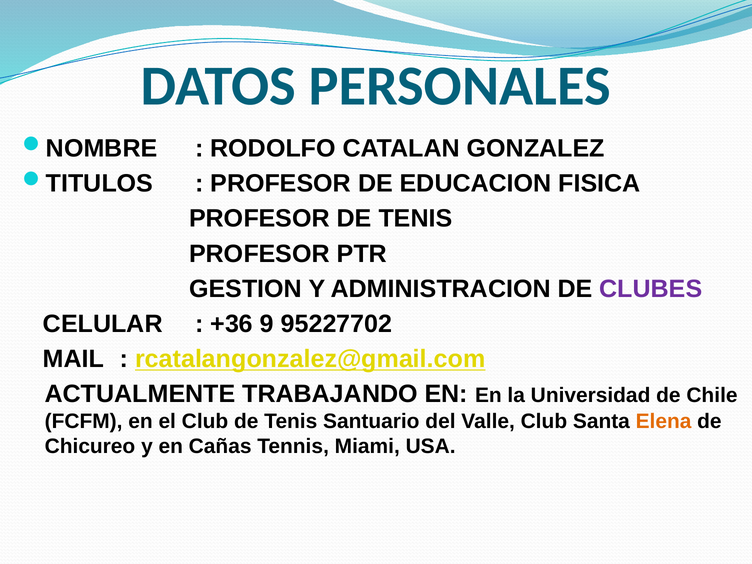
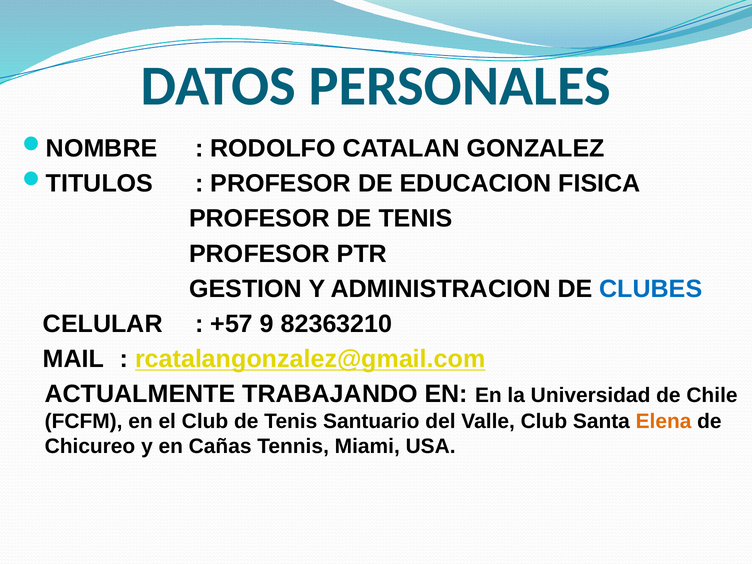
CLUBES colour: purple -> blue
+36: +36 -> +57
95227702: 95227702 -> 82363210
